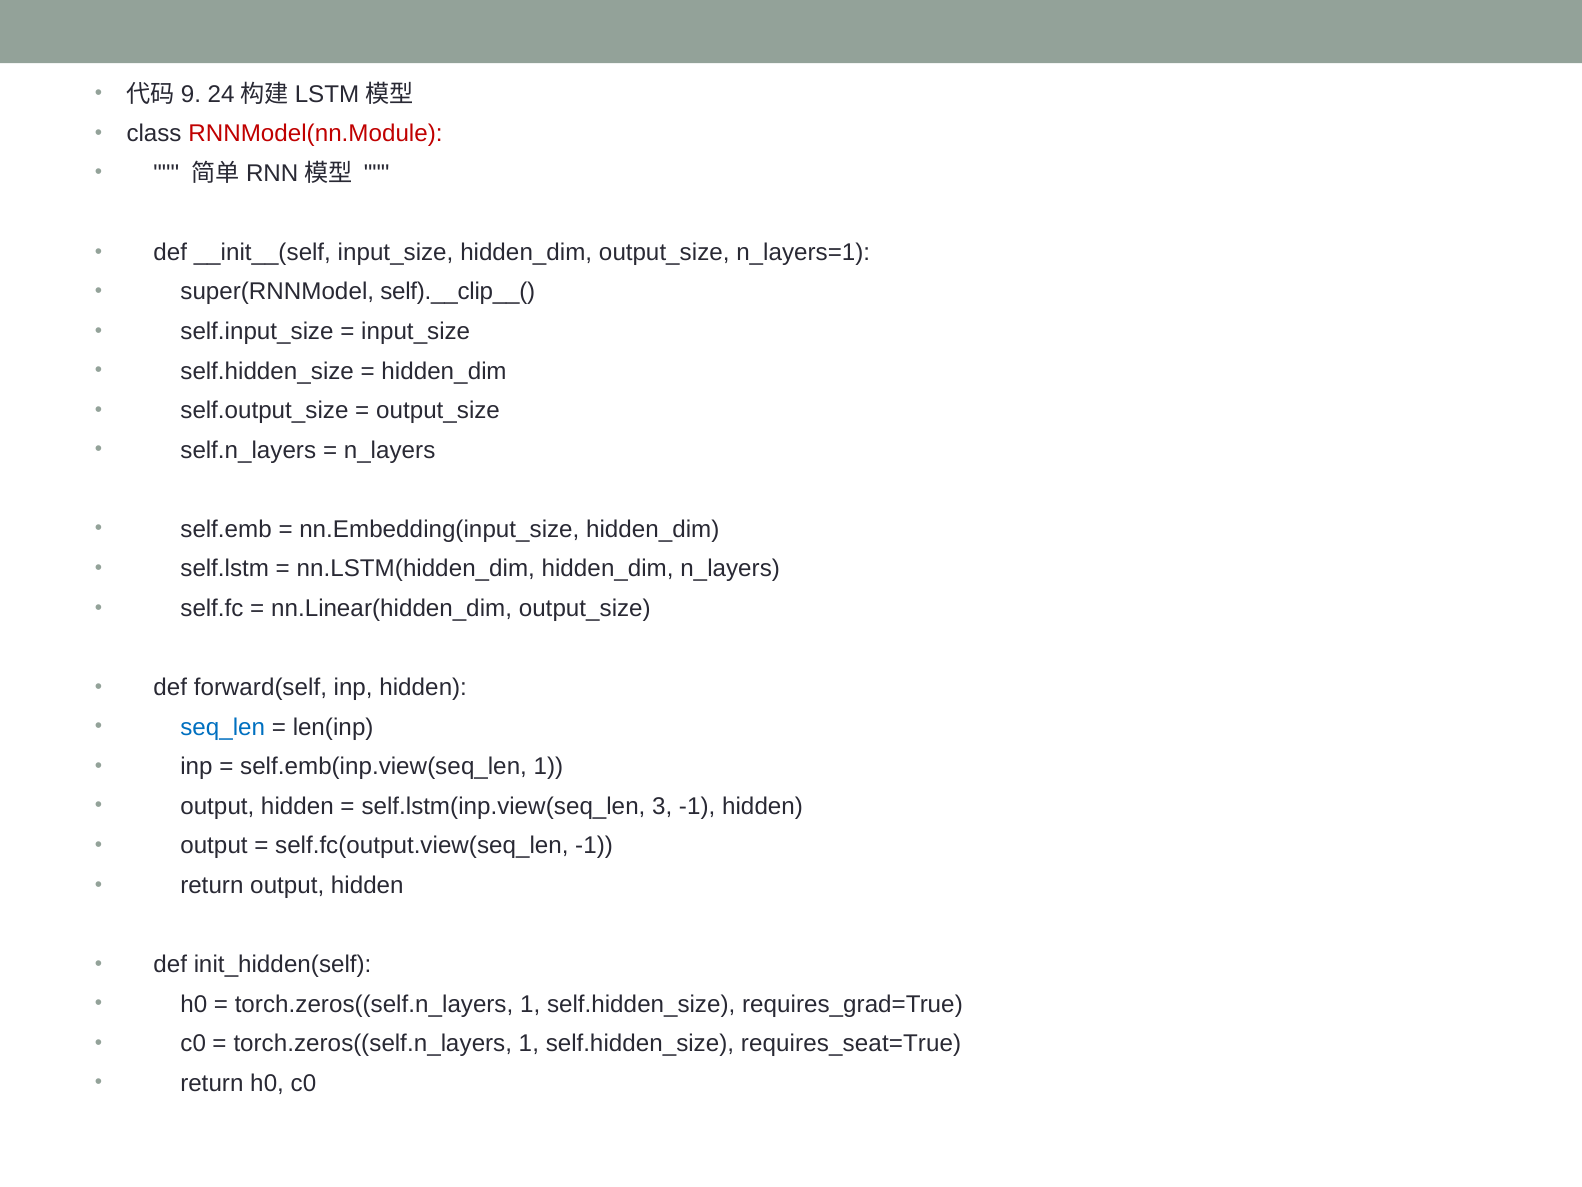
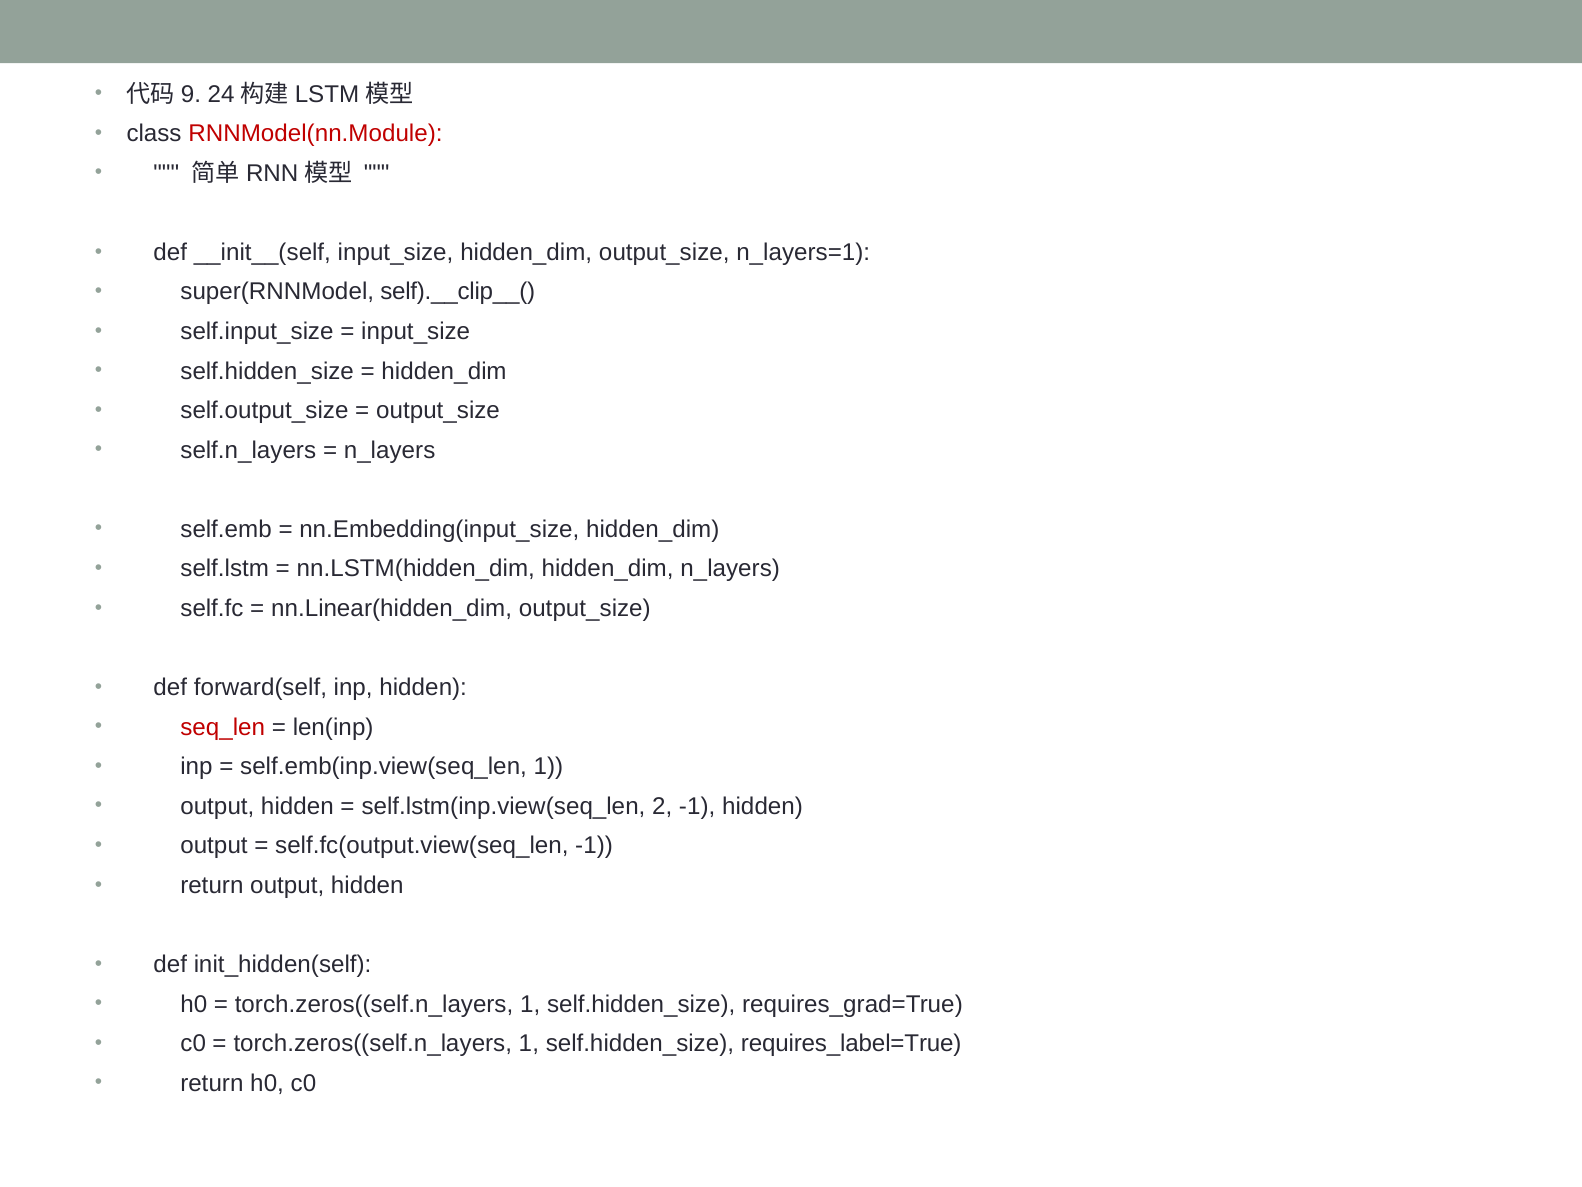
seq_len colour: blue -> red
3: 3 -> 2
requires_seat=True: requires_seat=True -> requires_label=True
